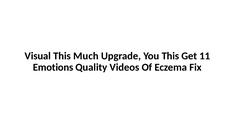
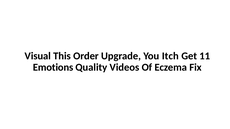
Much: Much -> Order
You This: This -> Itch
